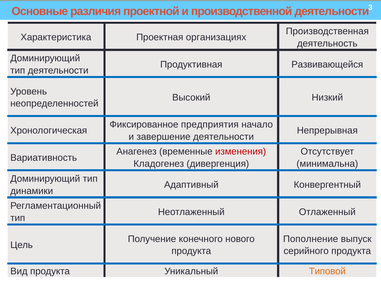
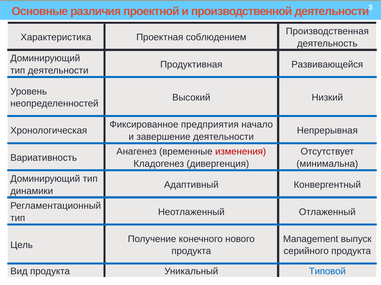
организациях: организациях -> соблюдением
Пополнение: Пополнение -> Management
Типовой colour: orange -> blue
